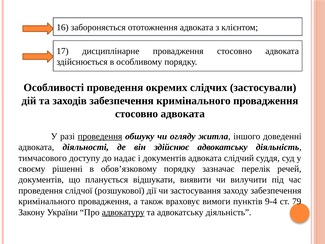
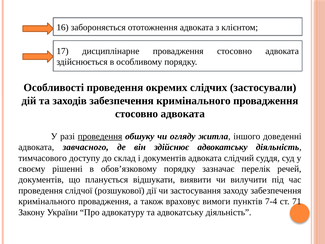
діяльності: діяльності -> завчасного
надає: надає -> склад
9-4: 9-4 -> 7-4
79: 79 -> 71
адвокатуру underline: present -> none
